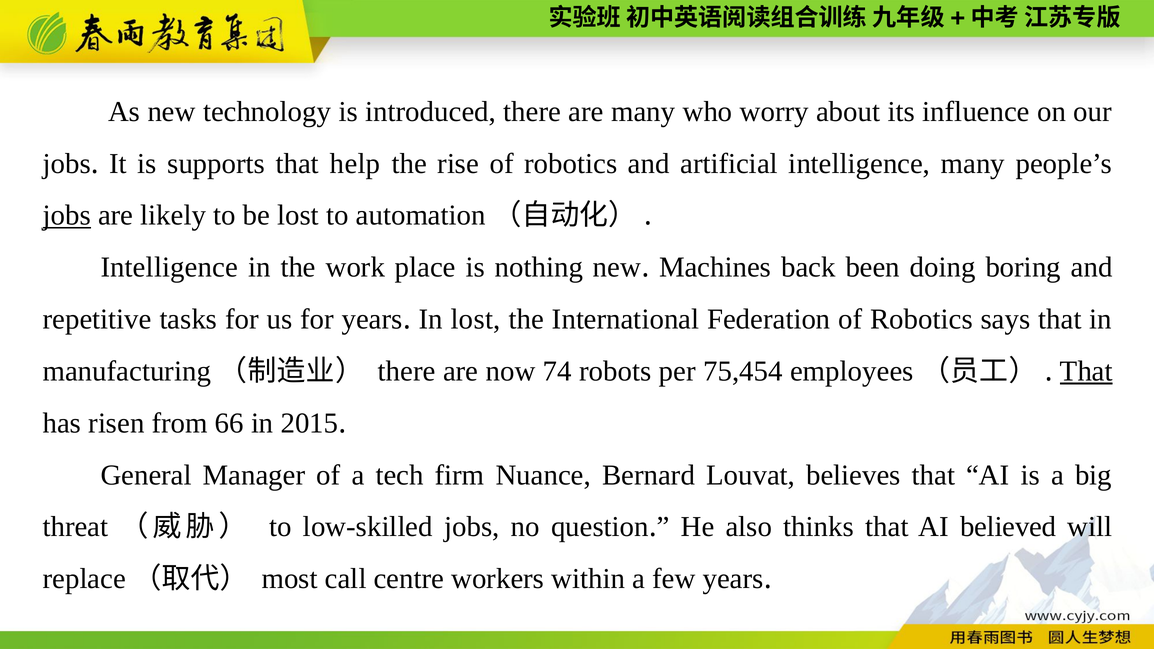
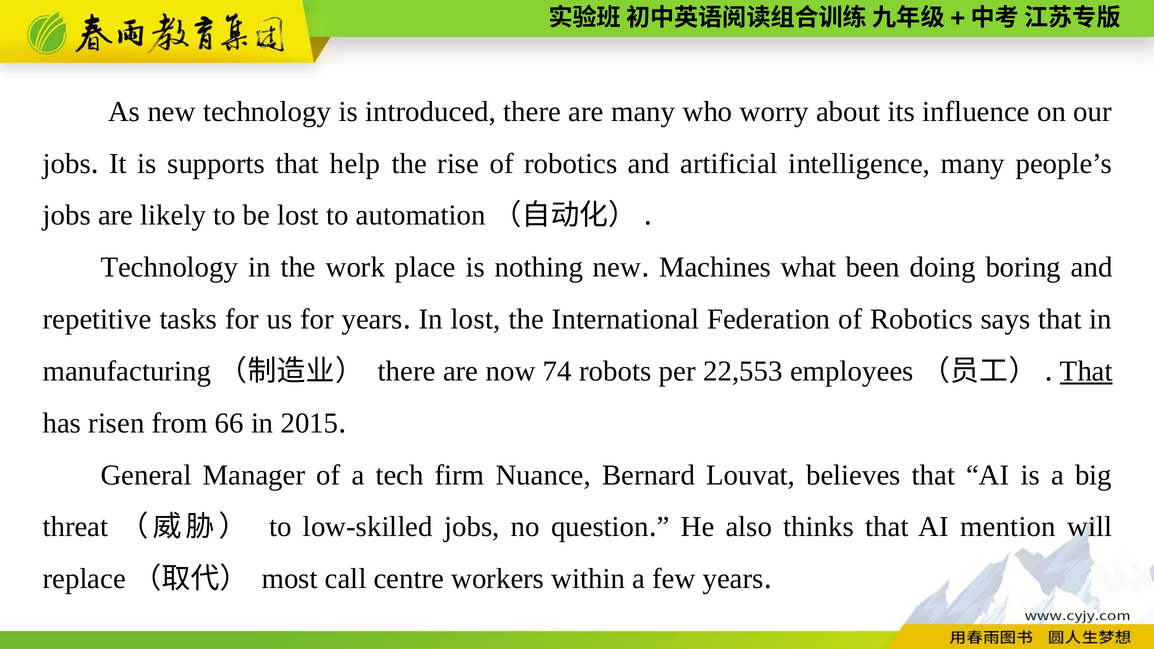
jobs at (67, 216) underline: present -> none
Intelligence at (169, 267): Intelligence -> Technology
back: back -> what
75,454: 75,454 -> 22,553
believed: believed -> mention
